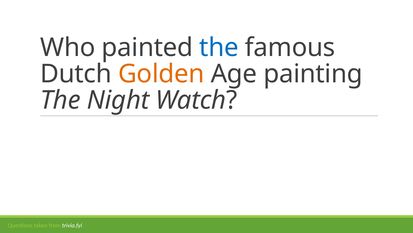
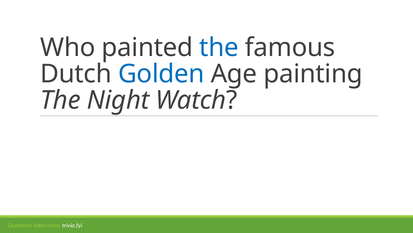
Golden colour: orange -> blue
